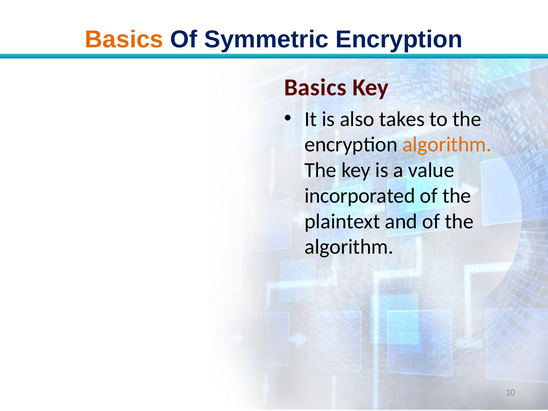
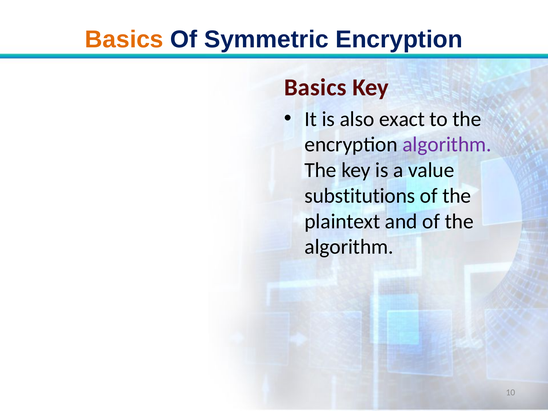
takes: takes -> exact
algorithm at (447, 145) colour: orange -> purple
incorporated: incorporated -> substitutions
